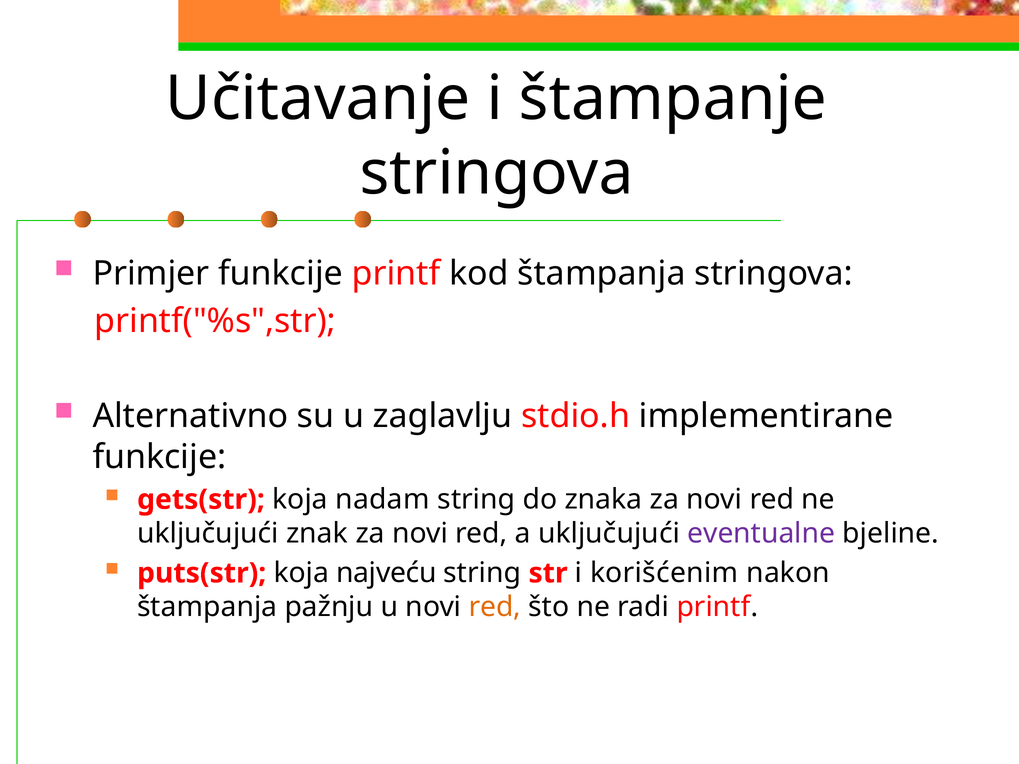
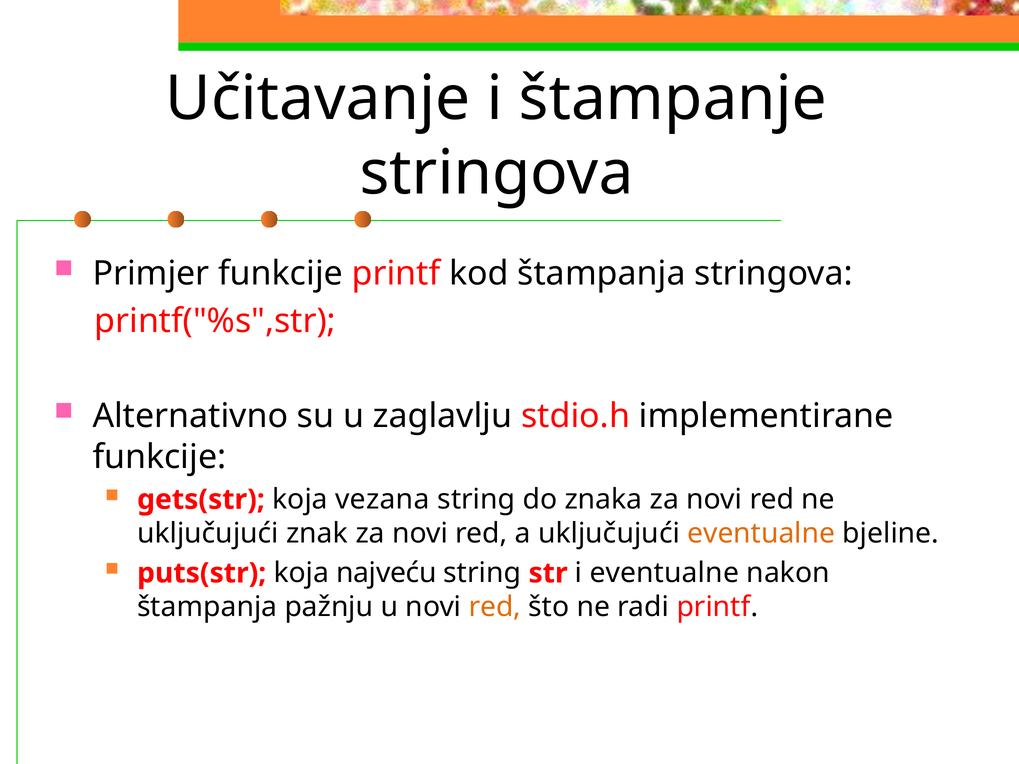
nadam: nadam -> vezana
eventualne at (761, 534) colour: purple -> orange
i korišćenim: korišćenim -> eventualne
